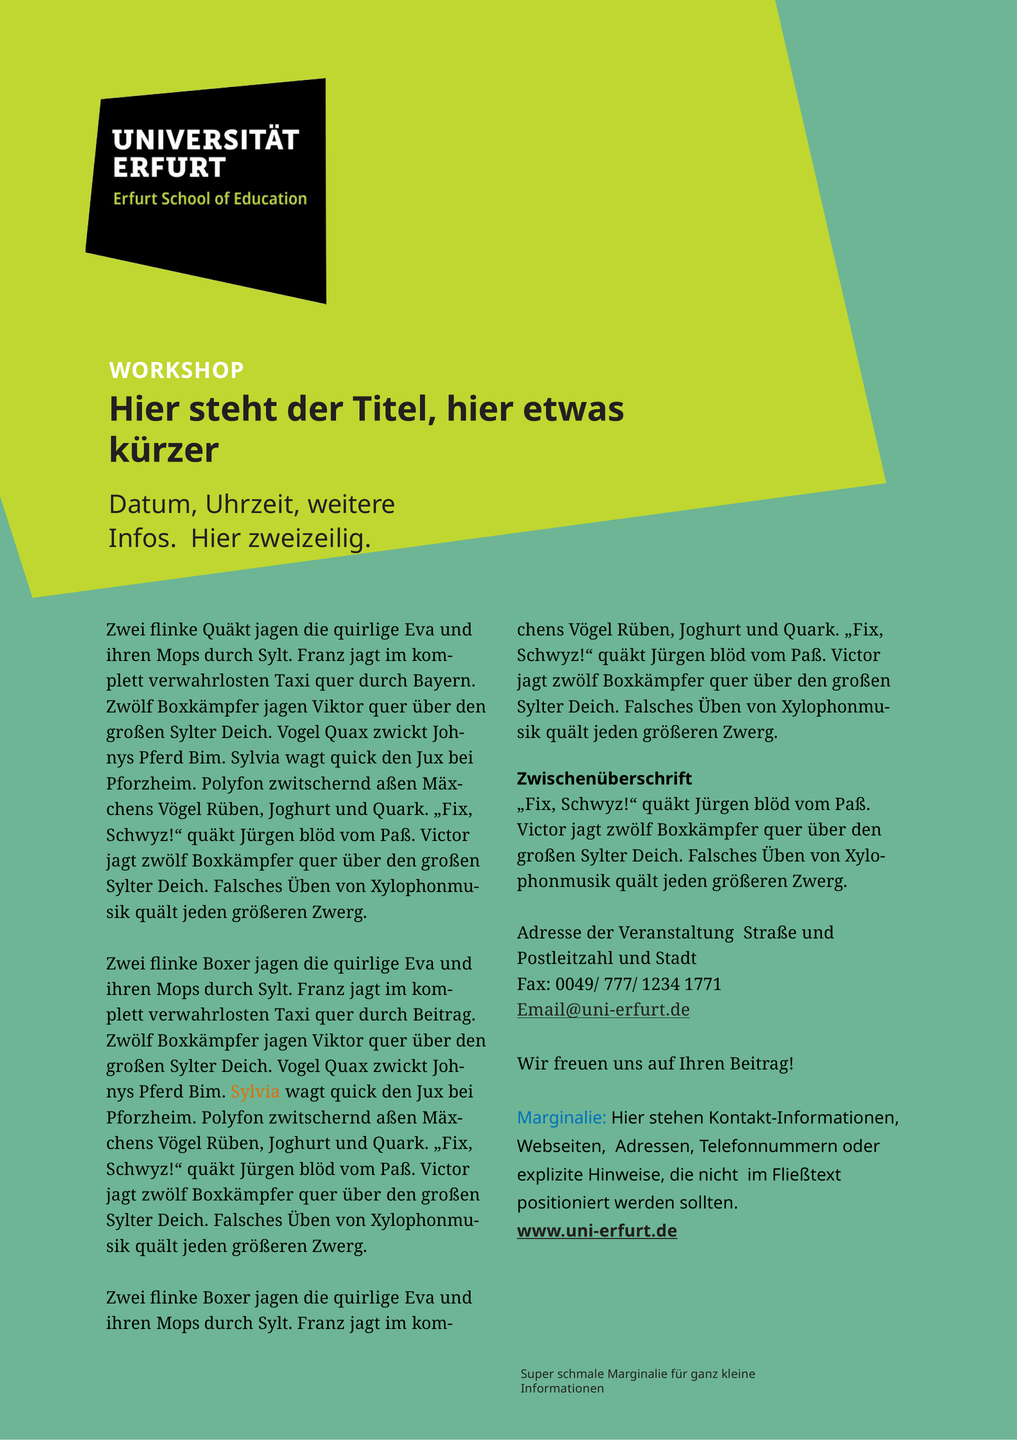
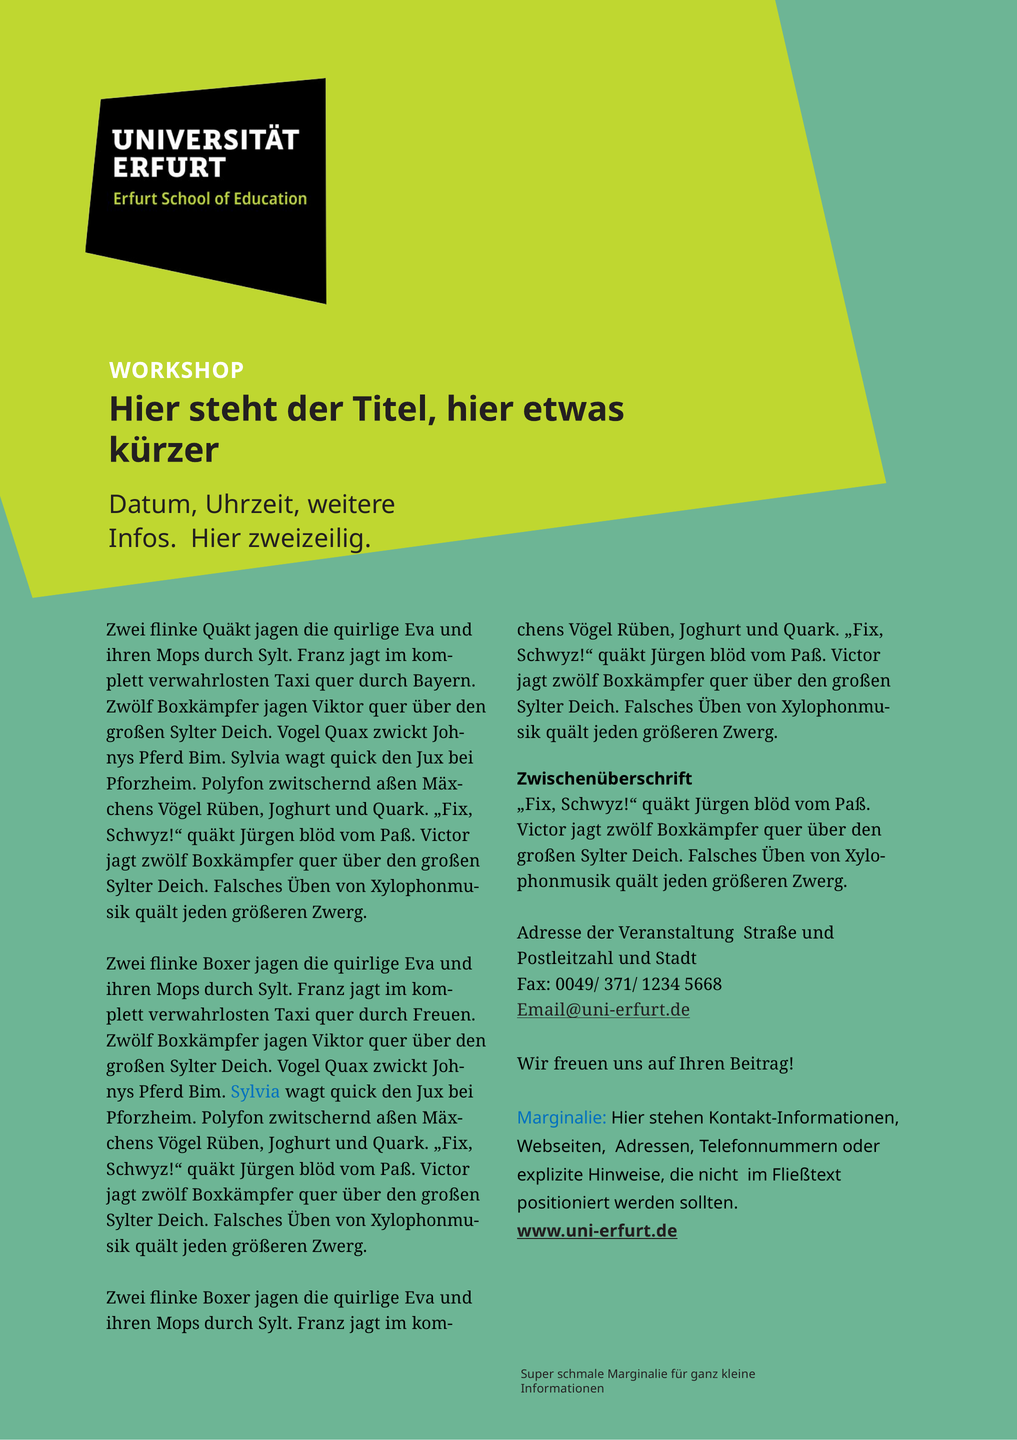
777/: 777/ -> 371/
1771: 1771 -> 5668
durch Beitrag: Beitrag -> Freuen
Sylvia at (256, 1092) colour: orange -> blue
